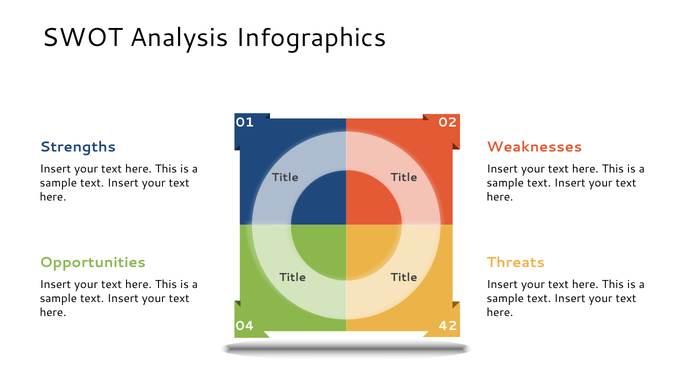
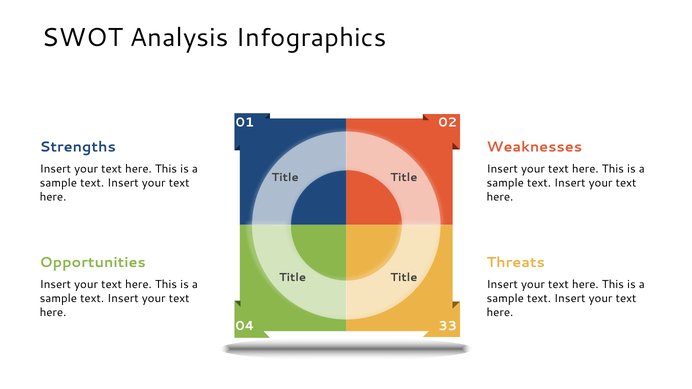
42: 42 -> 33
